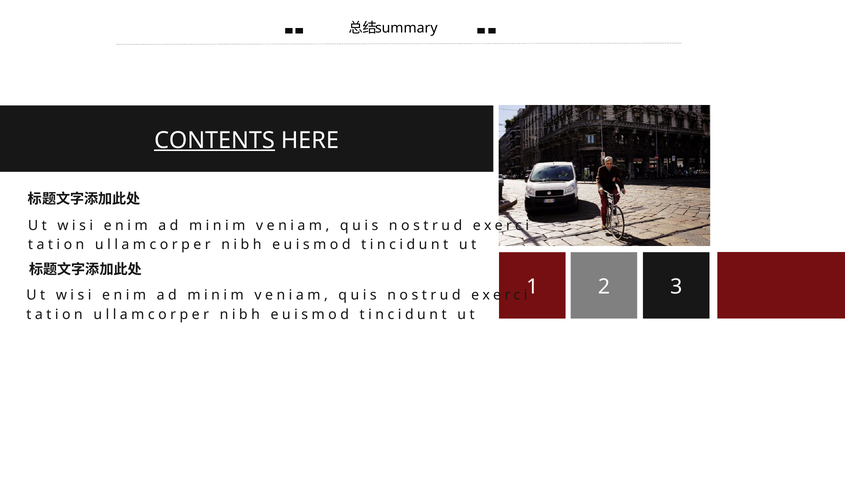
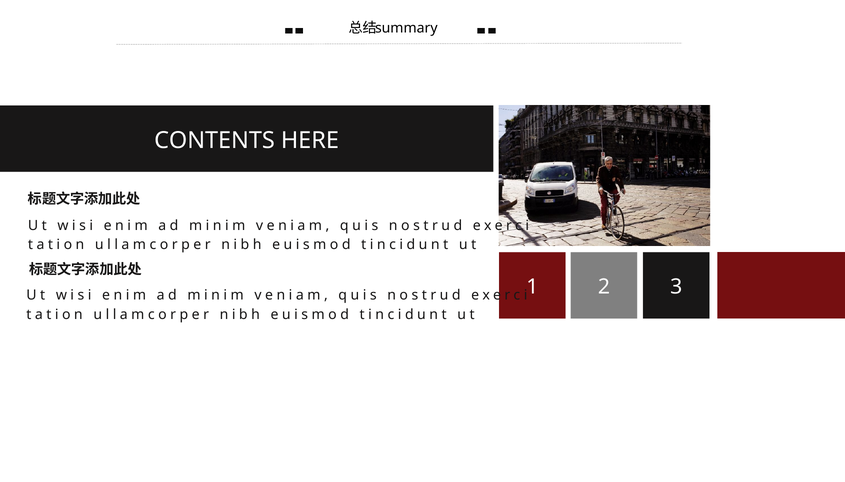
CONTENTS underline: present -> none
